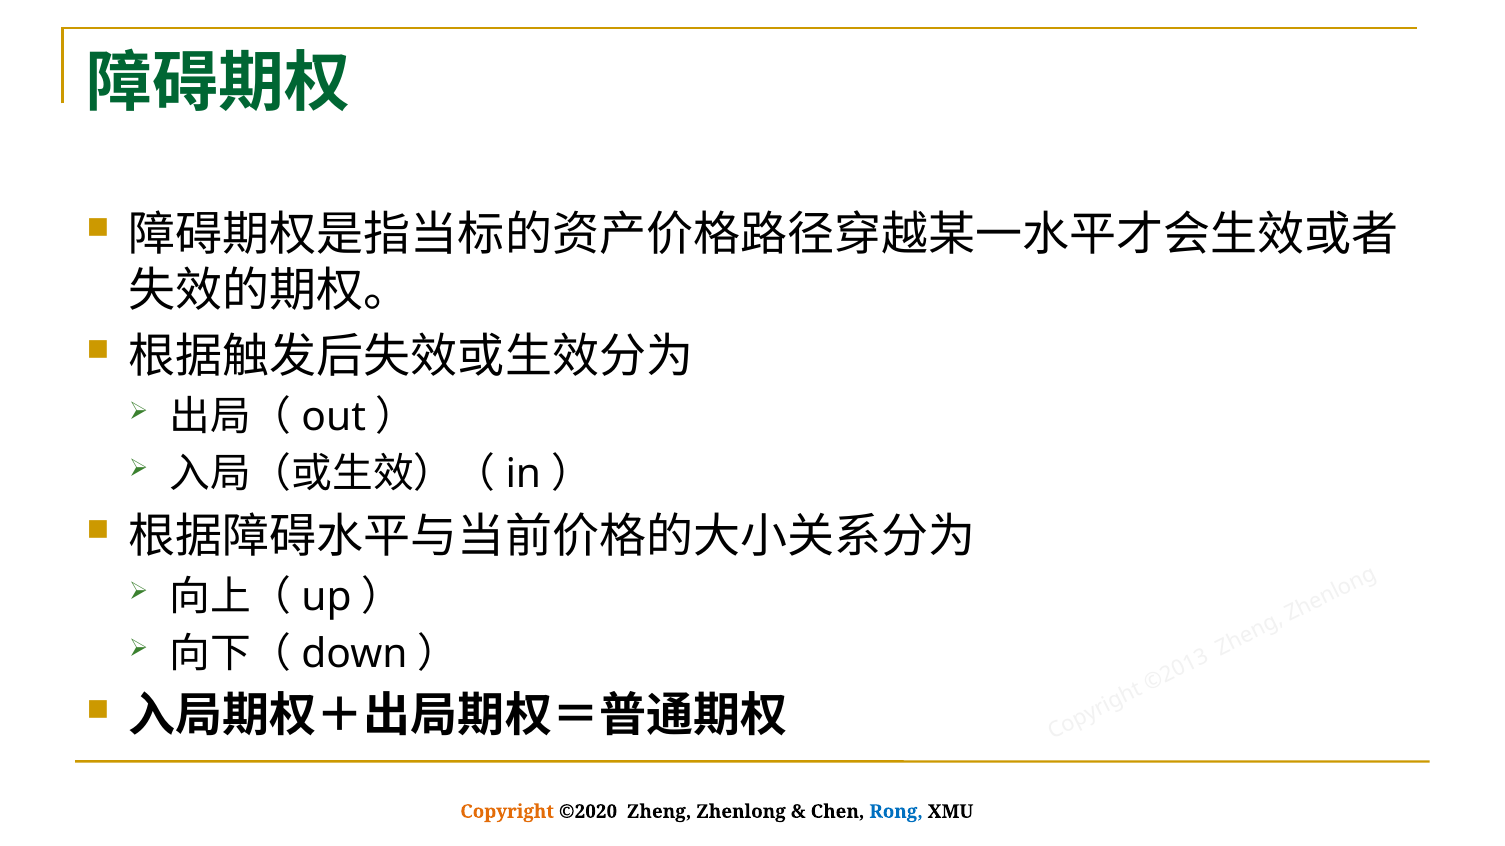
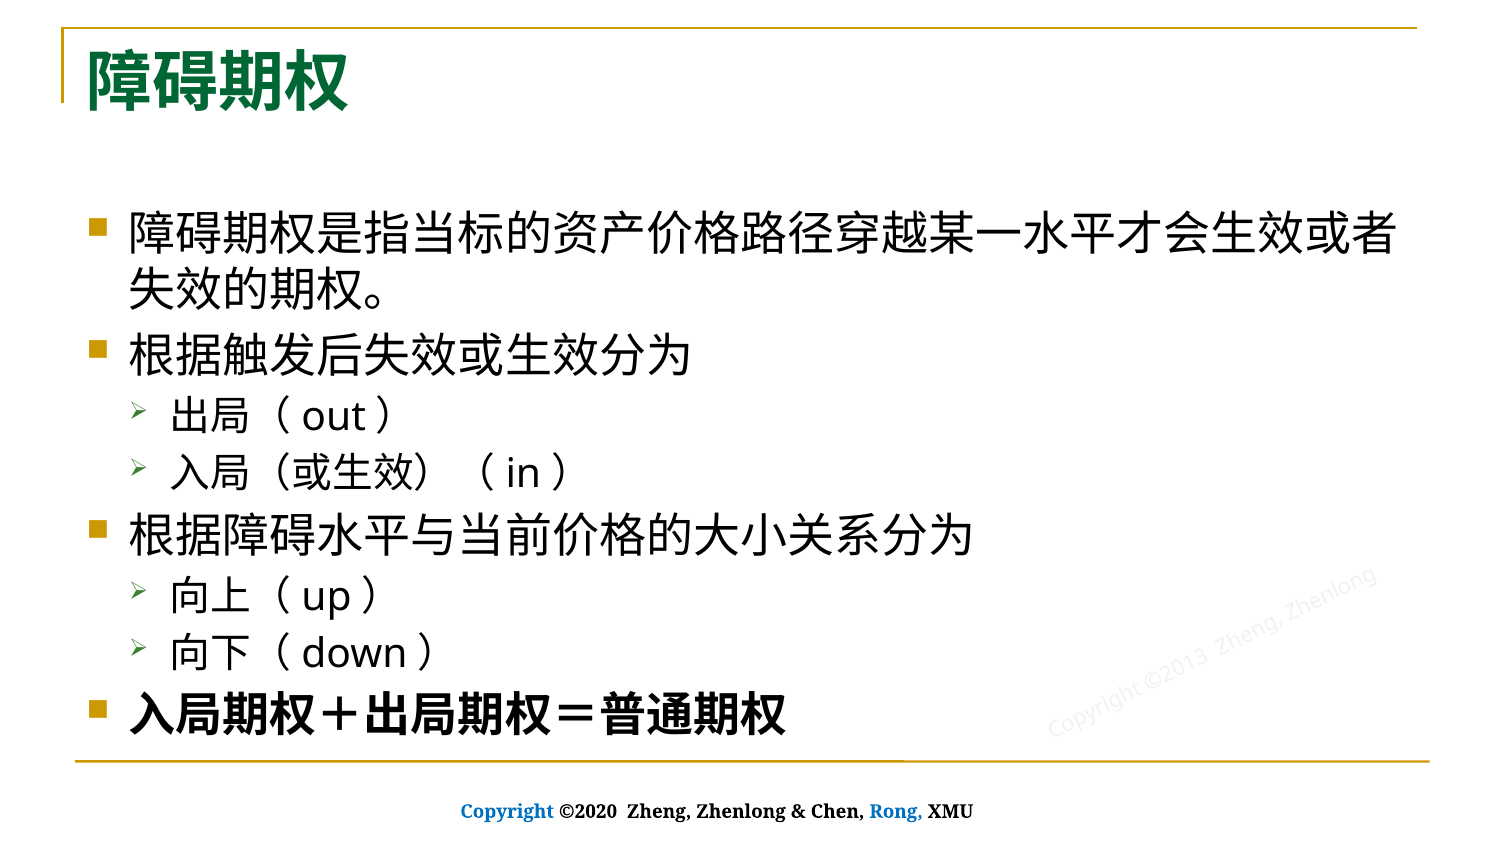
Copyright colour: orange -> blue
